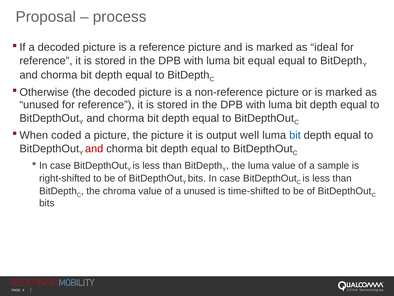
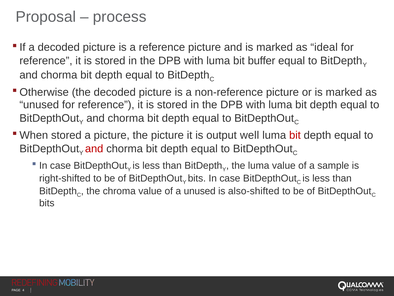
bit equal: equal -> buffer
coded at (66, 135): coded -> stored
bit at (295, 135) colour: blue -> red
time-shifted: time-shifted -> also-shifted
